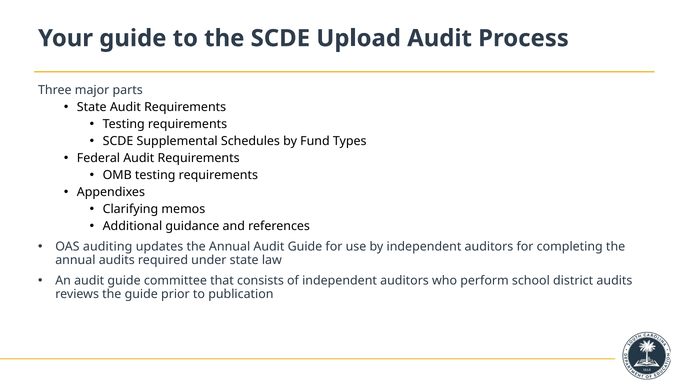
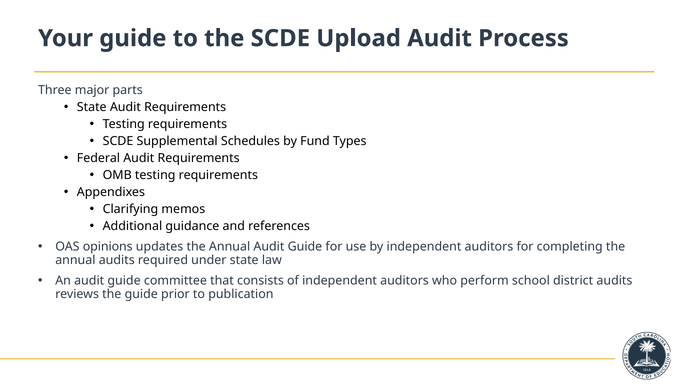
auditing: auditing -> opinions
